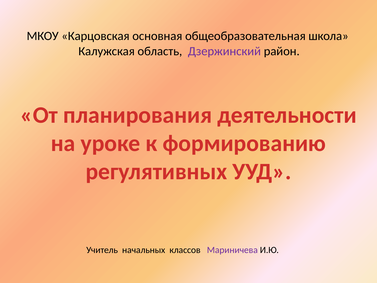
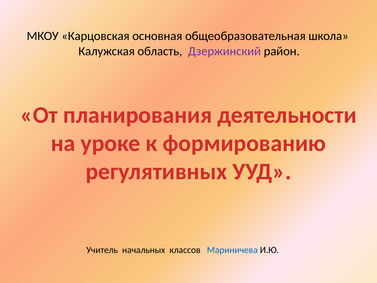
Мариничева colour: purple -> blue
